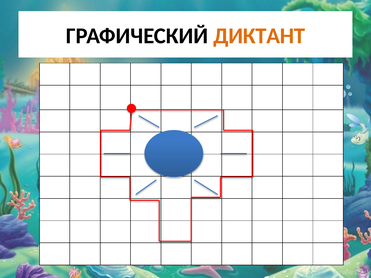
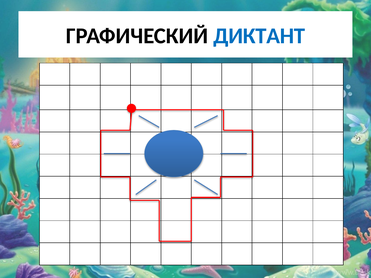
ДИКТАНТ colour: orange -> blue
